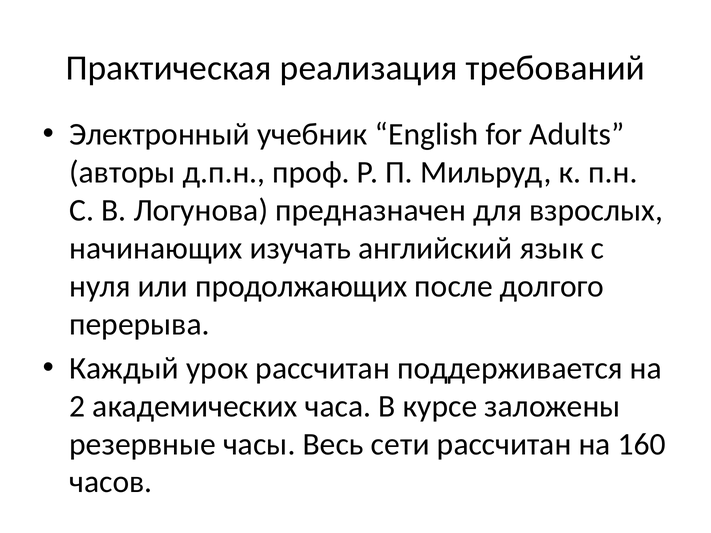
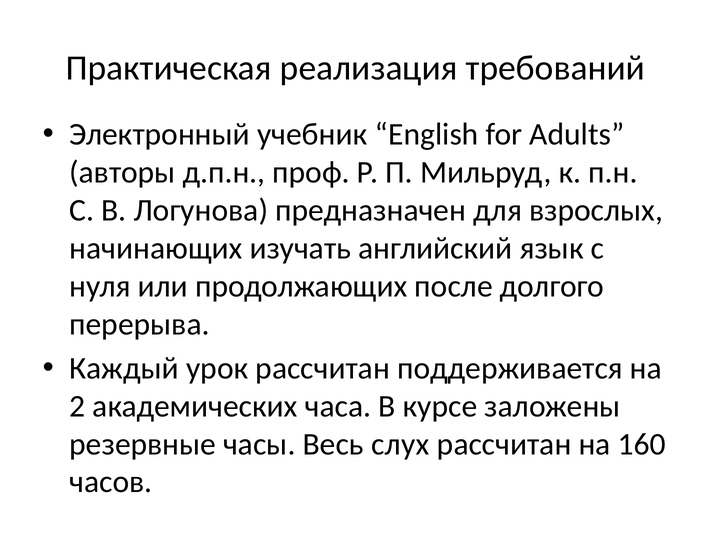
сети: сети -> слух
